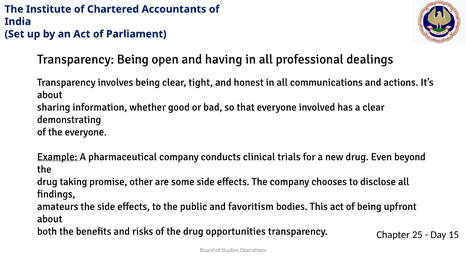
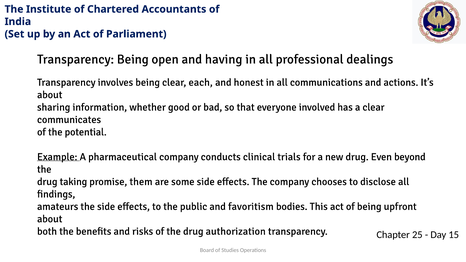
tight: tight -> each
demonstrating: demonstrating -> communicates
the everyone: everyone -> potential
other: other -> them
opportunities: opportunities -> authorization
